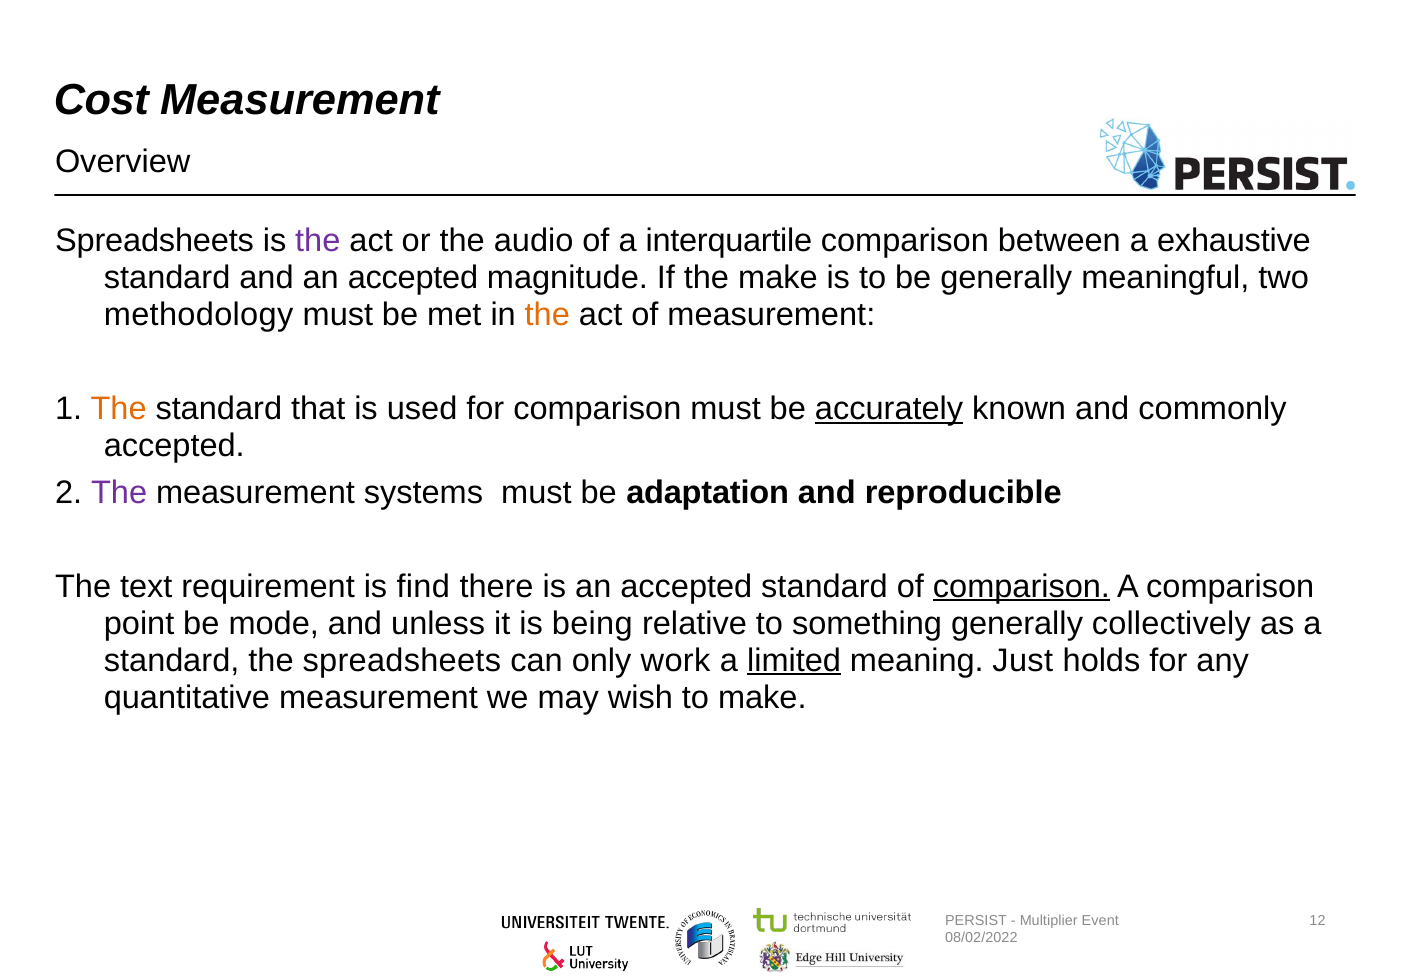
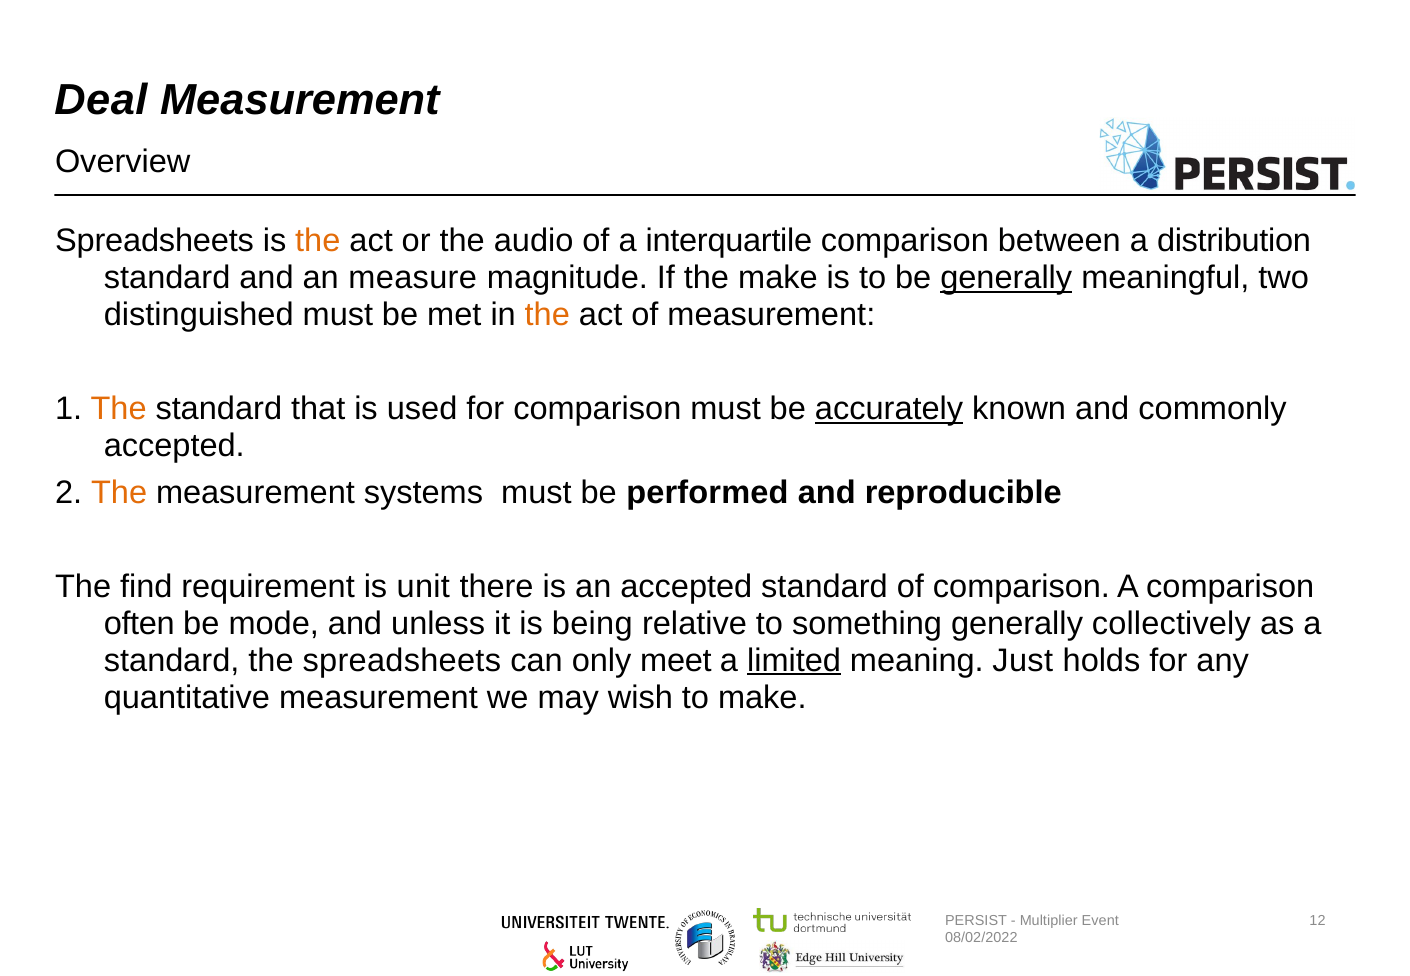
Cost: Cost -> Deal
the at (318, 241) colour: purple -> orange
exhaustive: exhaustive -> distribution
and an accepted: accepted -> measure
generally at (1006, 278) underline: none -> present
methodology: methodology -> distinguished
The at (119, 493) colour: purple -> orange
adaptation: adaptation -> performed
text: text -> find
find: find -> unit
comparison at (1021, 586) underline: present -> none
point: point -> often
work: work -> meet
